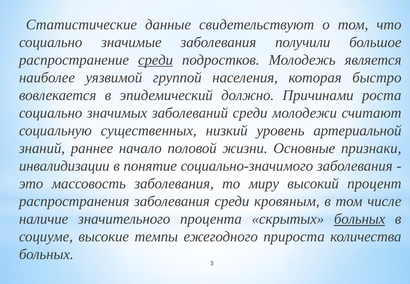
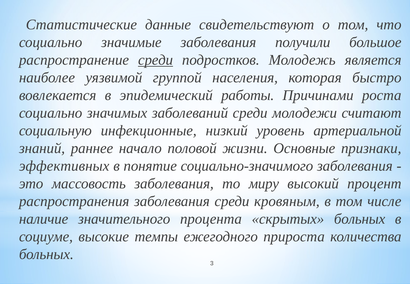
должно: должно -> работы
существенных: существенных -> инфекционные
инвалидизации: инвалидизации -> эффективных
больных at (360, 219) underline: present -> none
